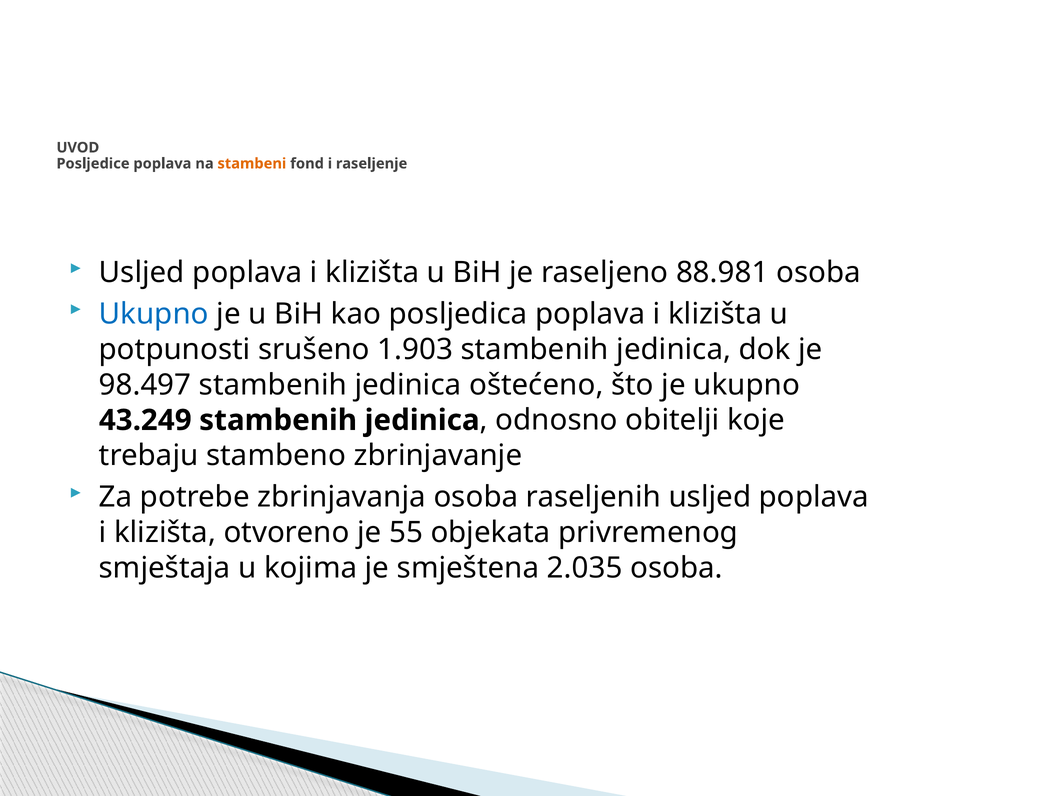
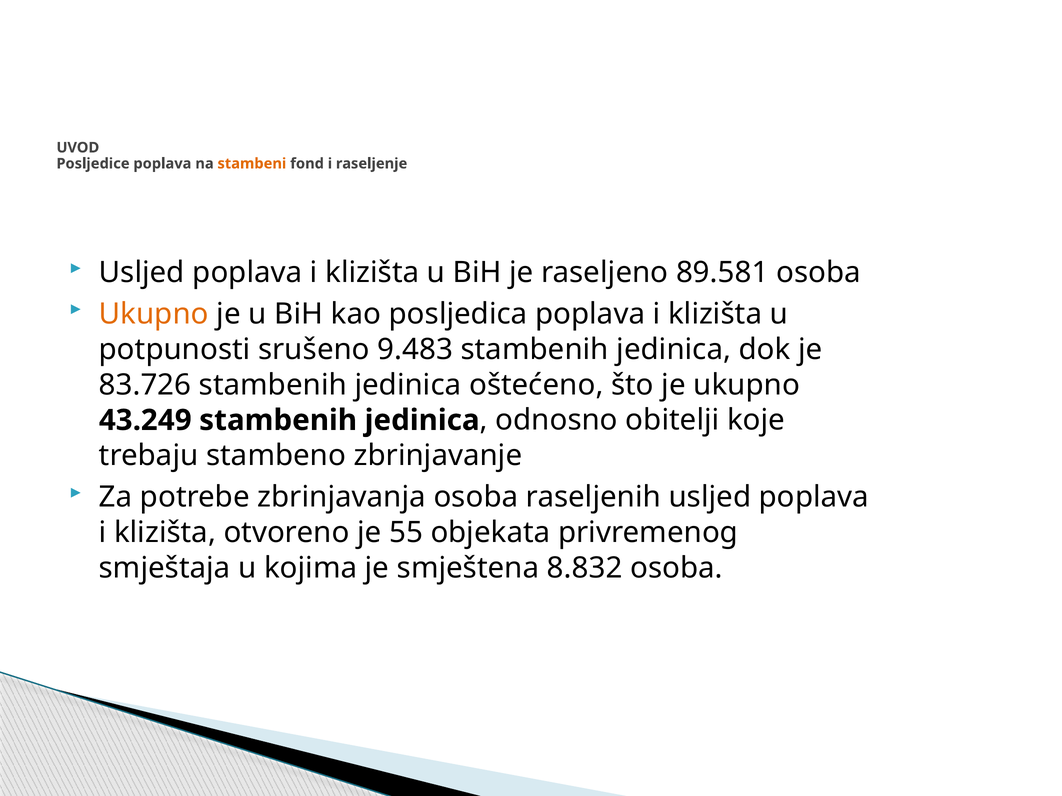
88.981: 88.981 -> 89.581
Ukupno at (154, 314) colour: blue -> orange
1.903: 1.903 -> 9.483
98.497: 98.497 -> 83.726
2.035: 2.035 -> 8.832
